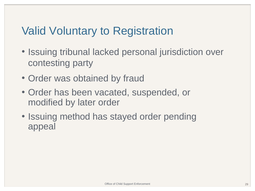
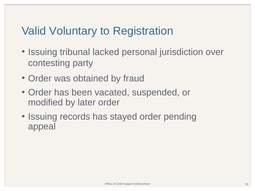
method: method -> records
